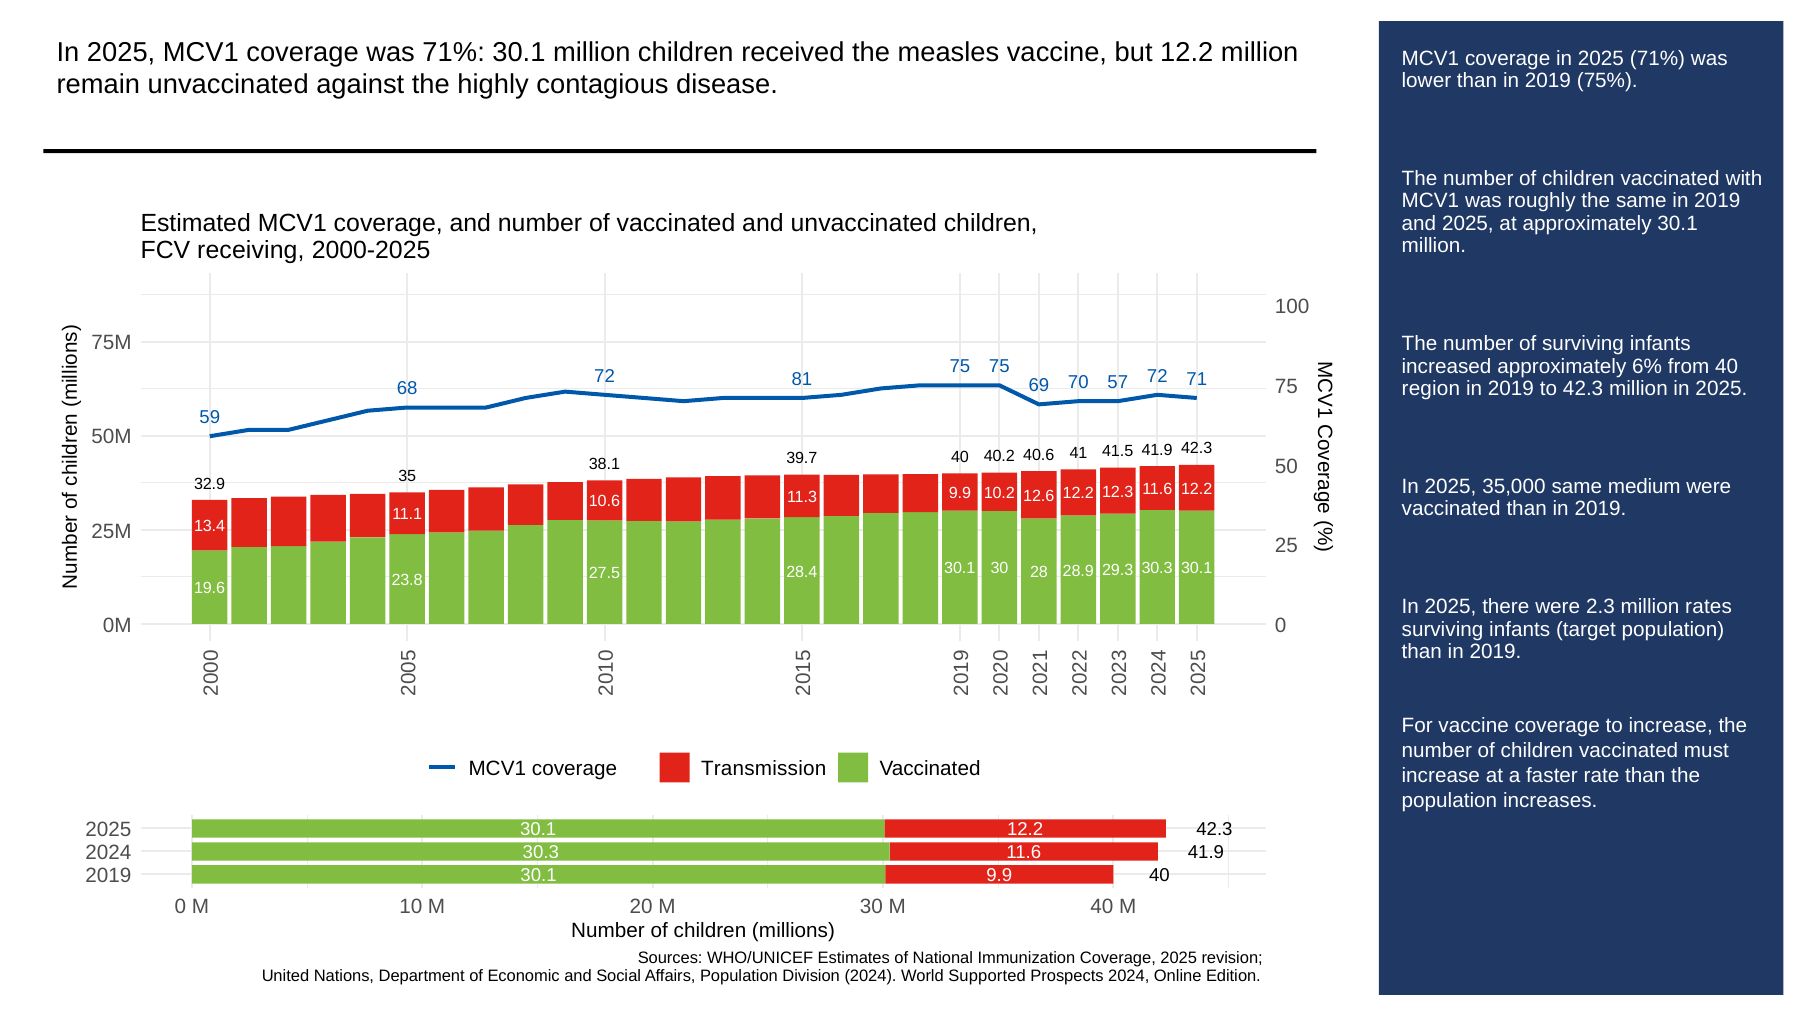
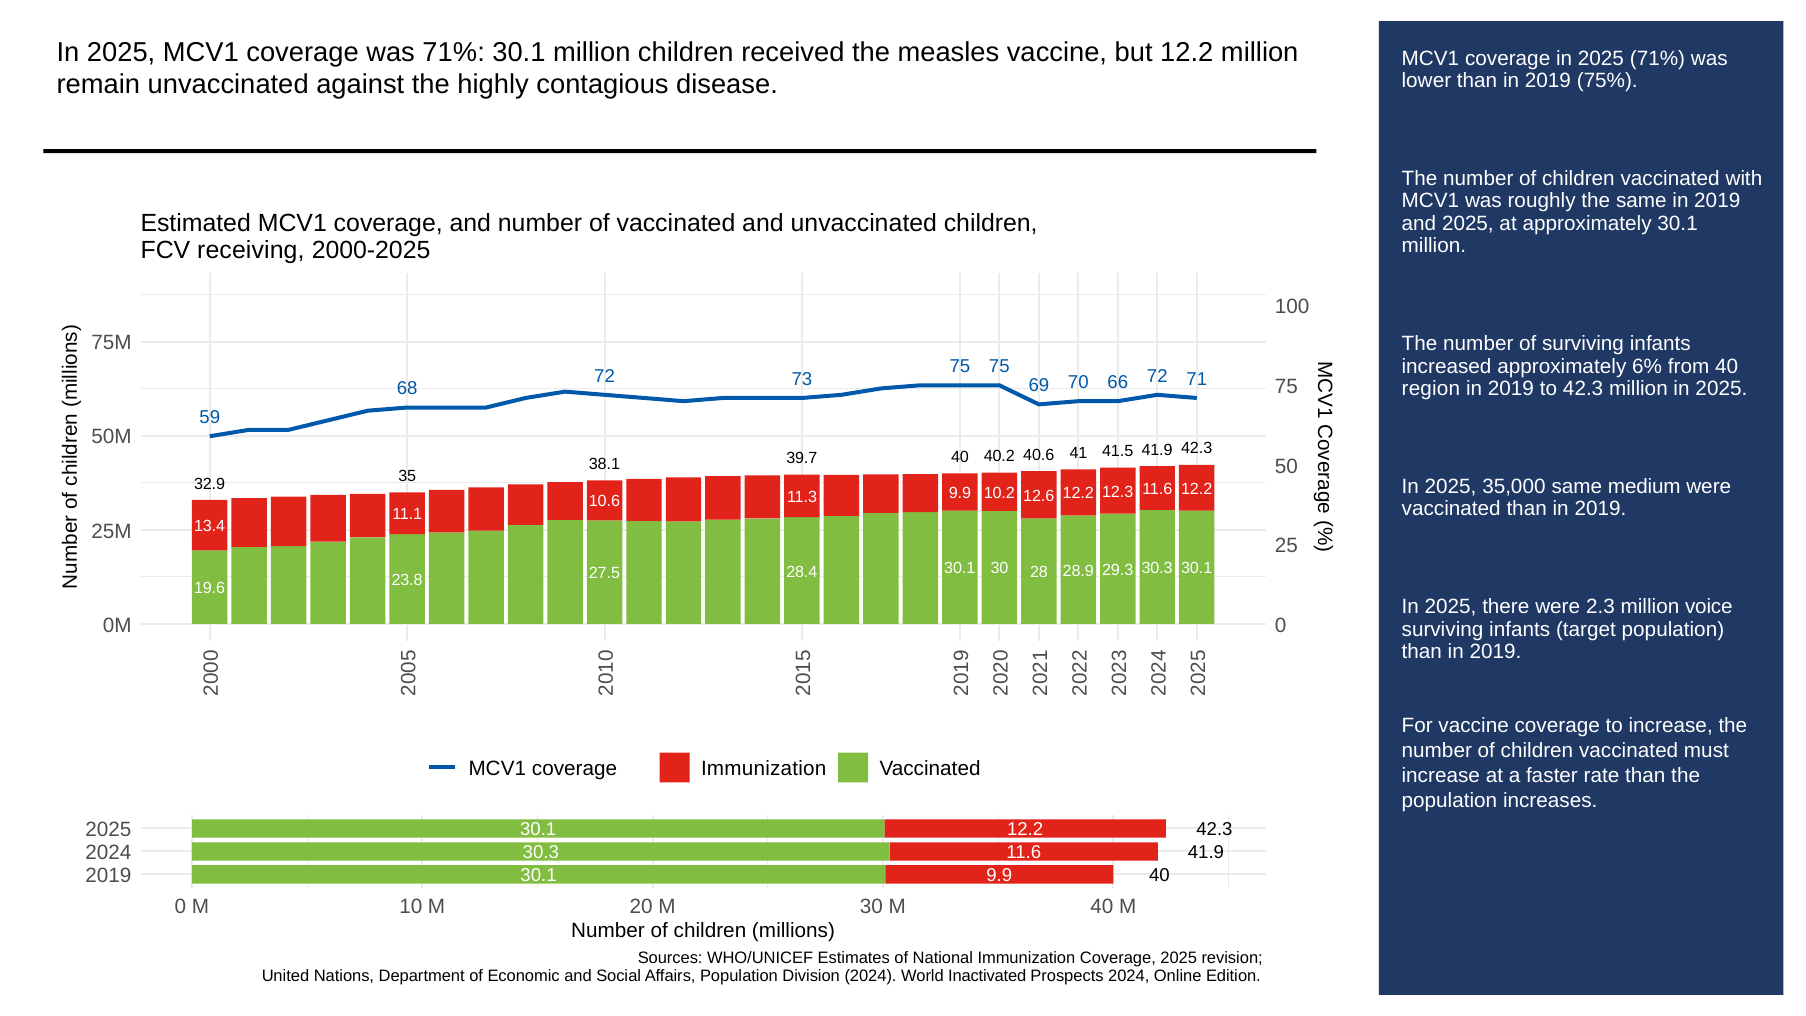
81: 81 -> 73
57: 57 -> 66
rates: rates -> voice
coverage Transmission: Transmission -> Immunization
Supported: Supported -> Inactivated
